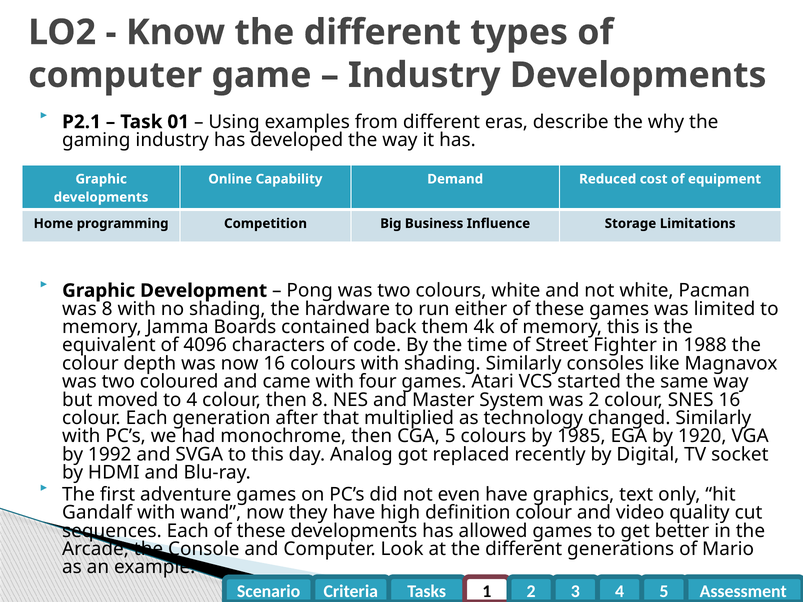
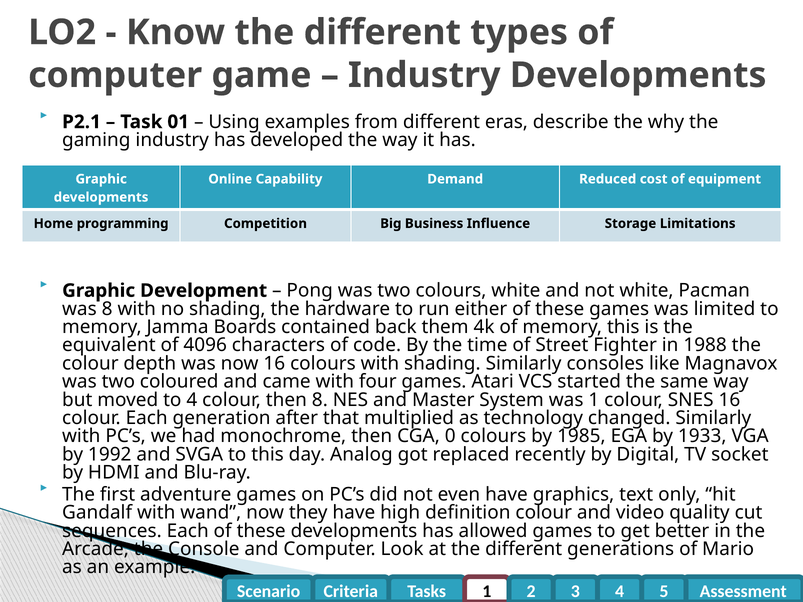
was 2: 2 -> 1
CGA 5: 5 -> 0
1920: 1920 -> 1933
